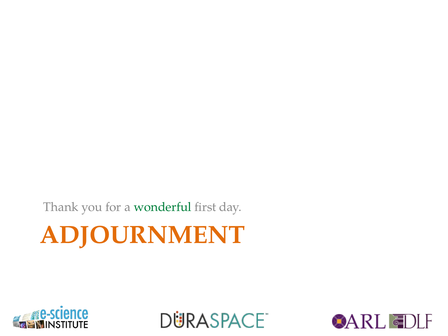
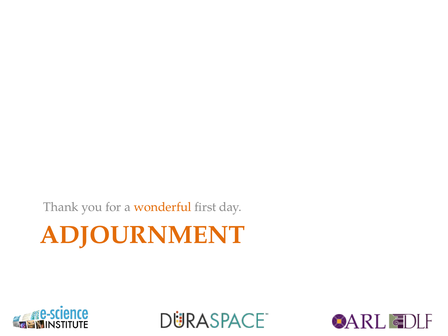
wonderful colour: green -> orange
